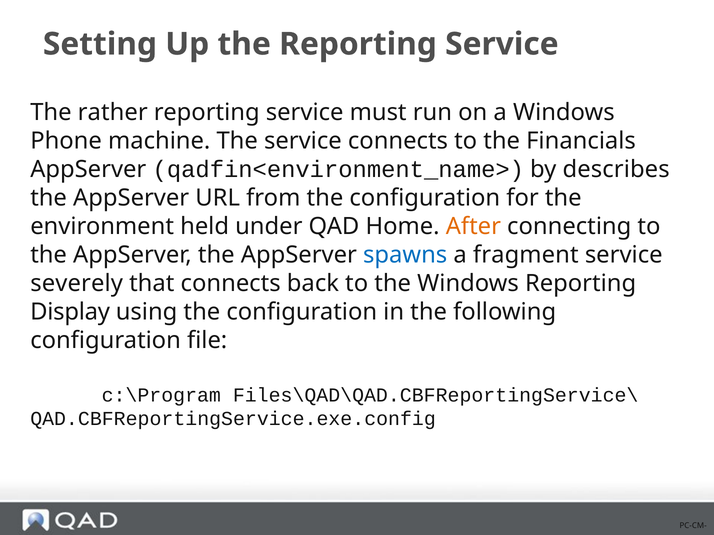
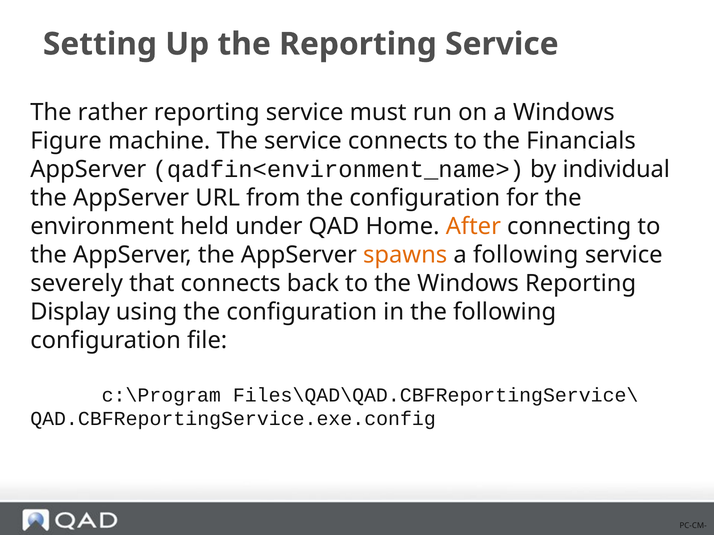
Phone: Phone -> Figure
describes: describes -> individual
spawns colour: blue -> orange
a fragment: fragment -> following
